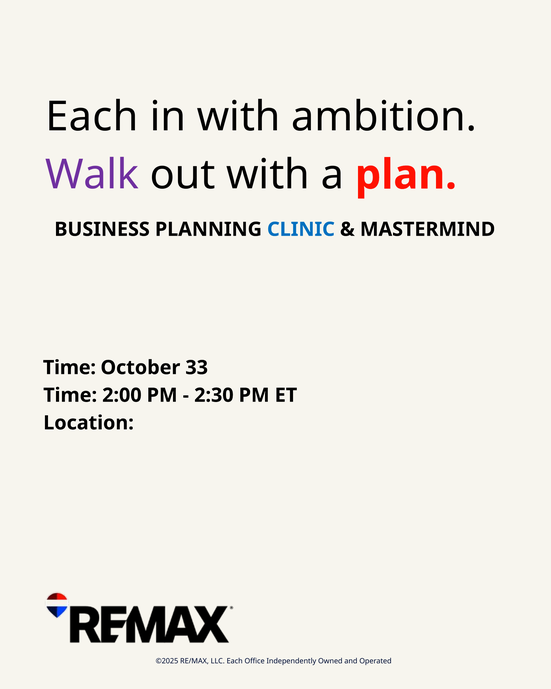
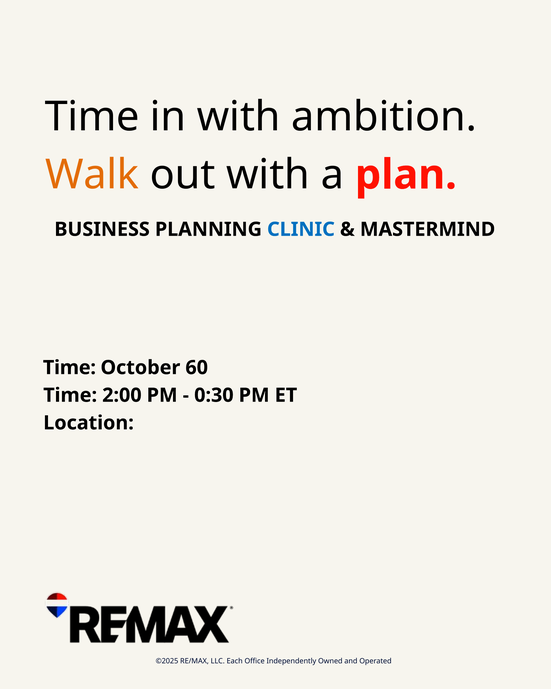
Each at (92, 117): Each -> Time
Walk colour: purple -> orange
33: 33 -> 60
2:30: 2:30 -> 0:30
